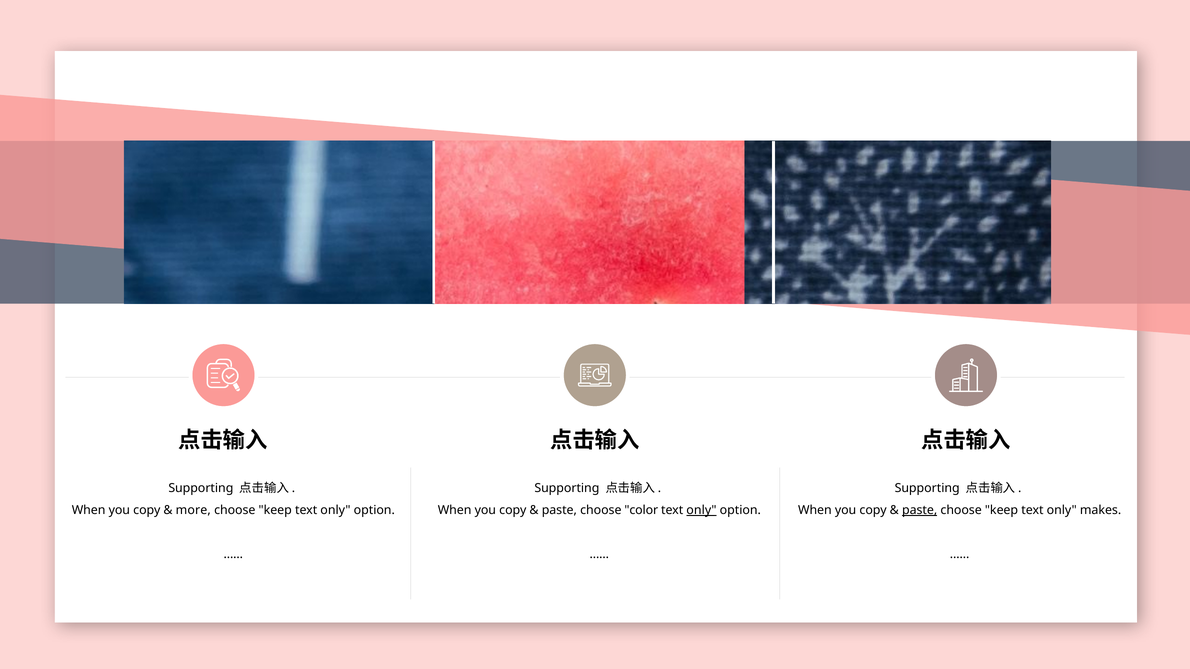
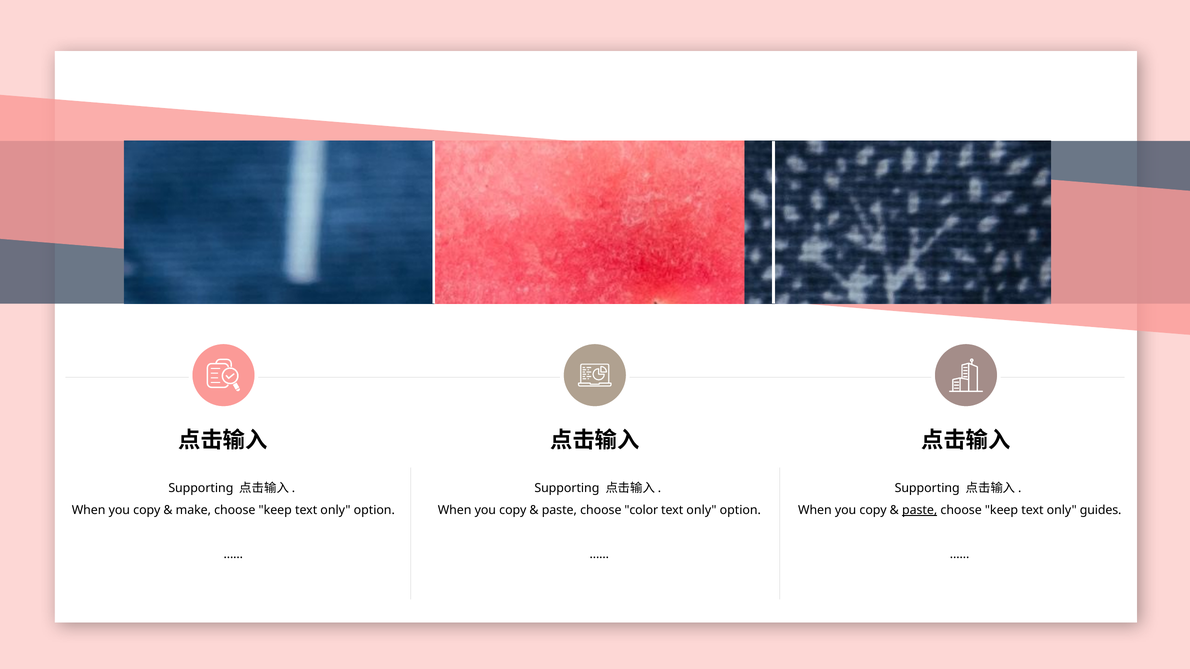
more: more -> make
only at (701, 510) underline: present -> none
makes: makes -> guides
